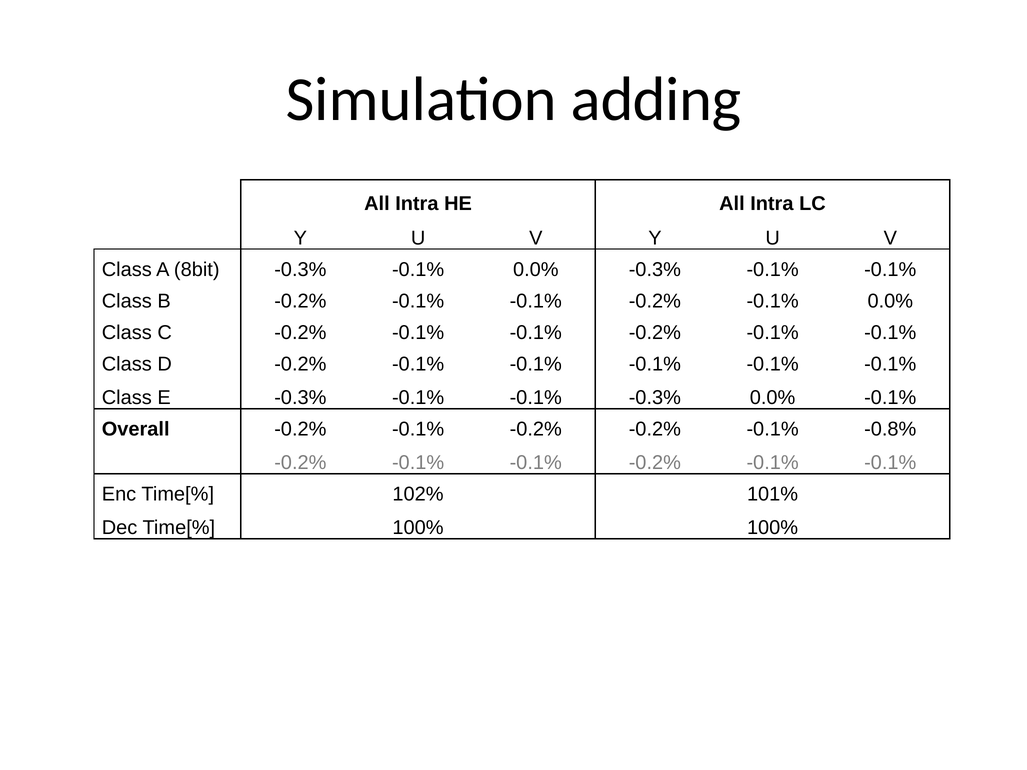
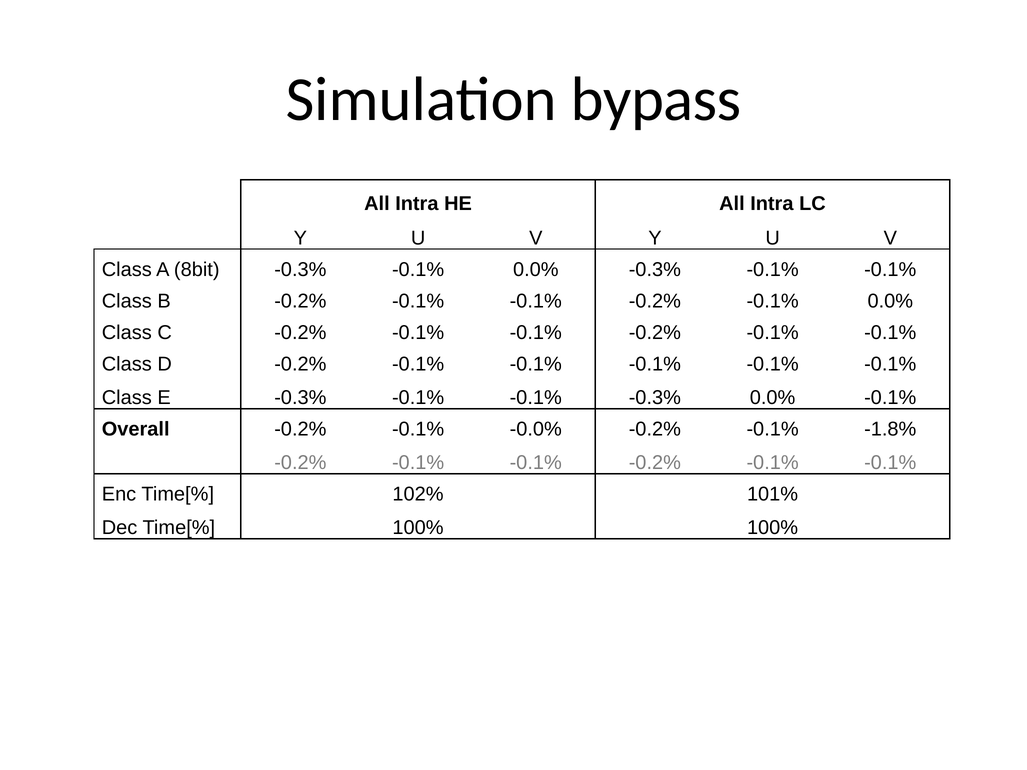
adding: adding -> bypass
-0.2% -0.1% -0.2%: -0.2% -> -0.0%
-0.8%: -0.8% -> -1.8%
